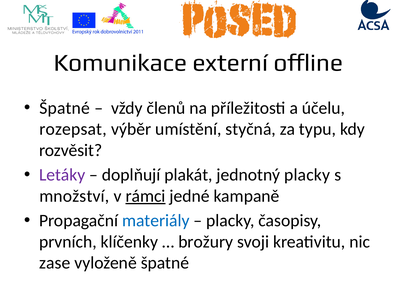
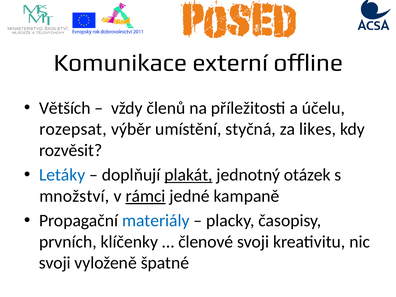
Špatné at (65, 108): Špatné -> Větších
typu: typu -> likes
Letáky colour: purple -> blue
plakát underline: none -> present
jednotný placky: placky -> otázek
brožury: brožury -> členové
zase at (55, 263): zase -> svoji
